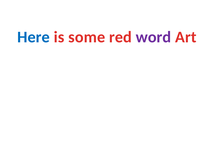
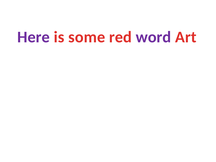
Here colour: blue -> purple
